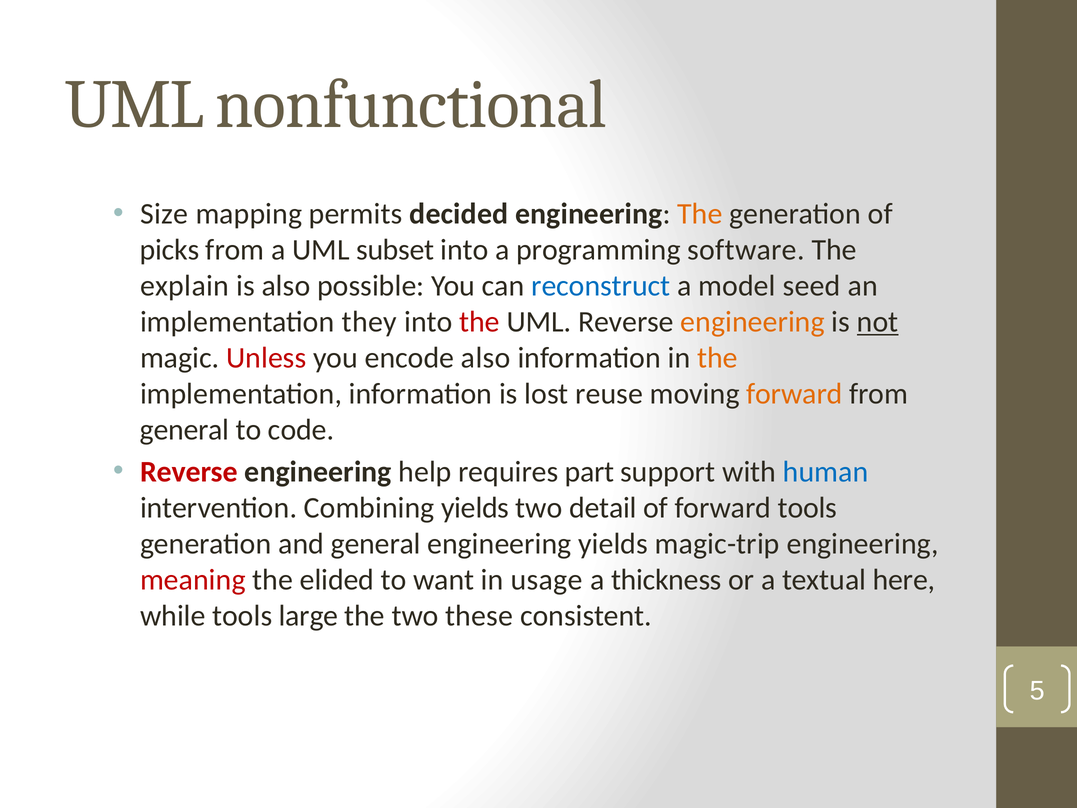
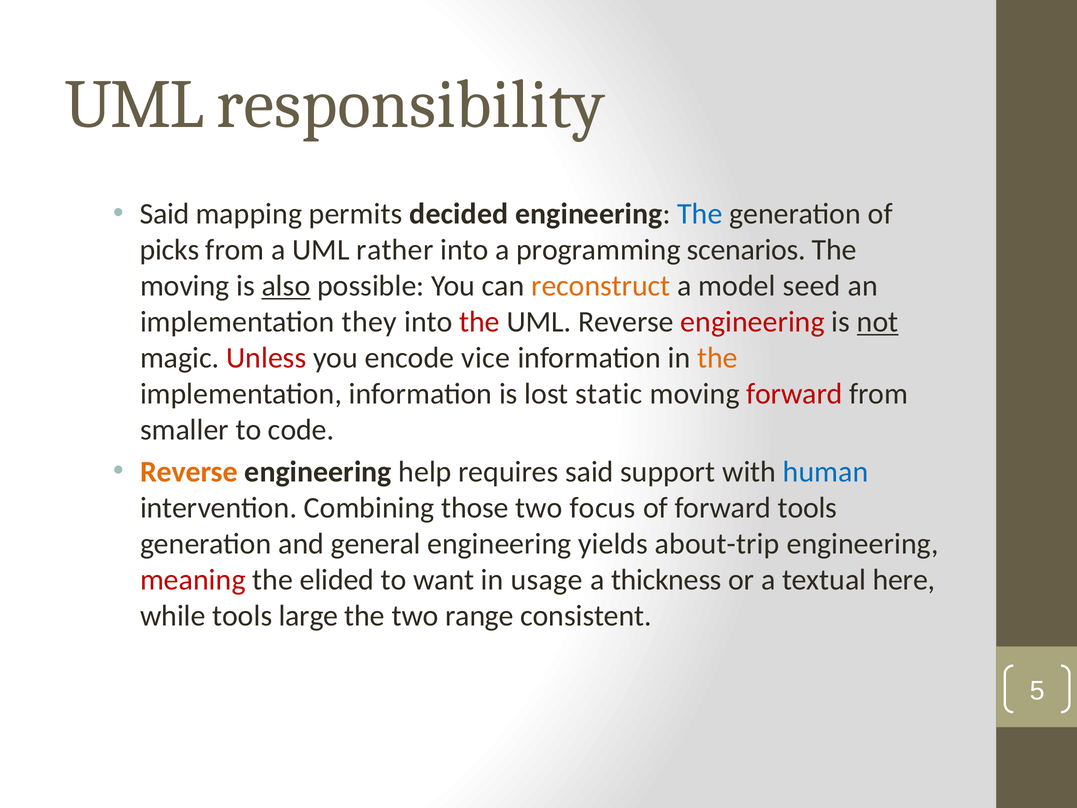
nonfunctional: nonfunctional -> responsibility
Size at (164, 214): Size -> Said
The at (700, 214) colour: orange -> blue
subset: subset -> rather
software: software -> scenarios
explain at (185, 286): explain -> moving
also at (286, 286) underline: none -> present
reconstruct colour: blue -> orange
engineering at (753, 322) colour: orange -> red
encode also: also -> vice
reuse: reuse -> static
forward at (794, 394) colour: orange -> red
general at (185, 430): general -> smaller
Reverse at (189, 472) colour: red -> orange
requires part: part -> said
Combining yields: yields -> those
detail: detail -> focus
magic-trip: magic-trip -> about-trip
these: these -> range
